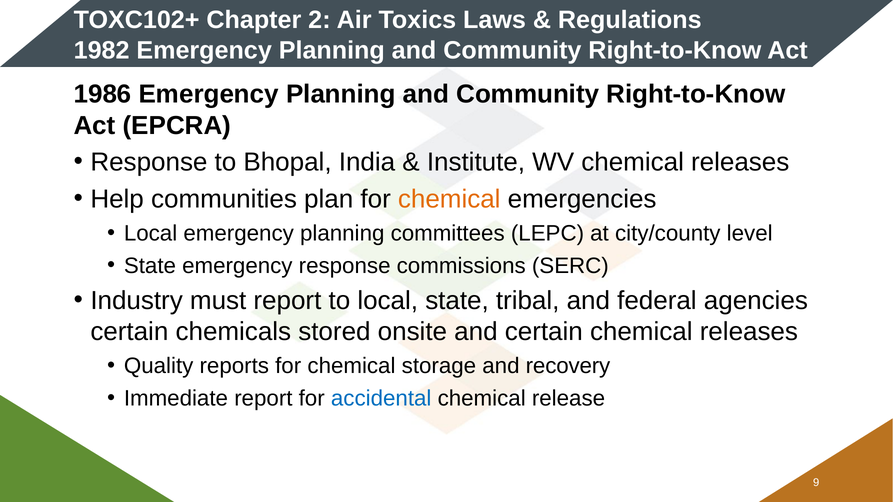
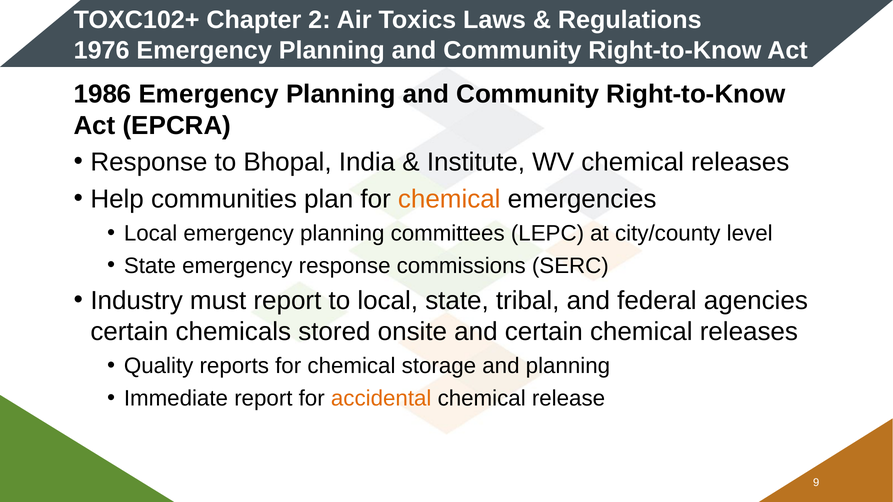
1982: 1982 -> 1976
and recovery: recovery -> planning
accidental colour: blue -> orange
